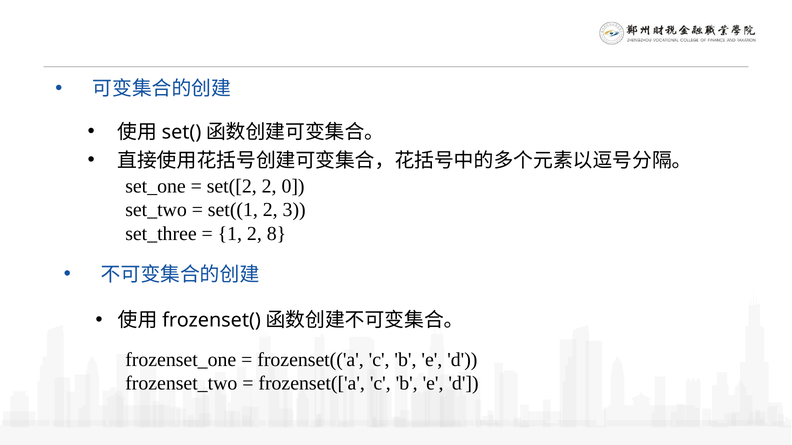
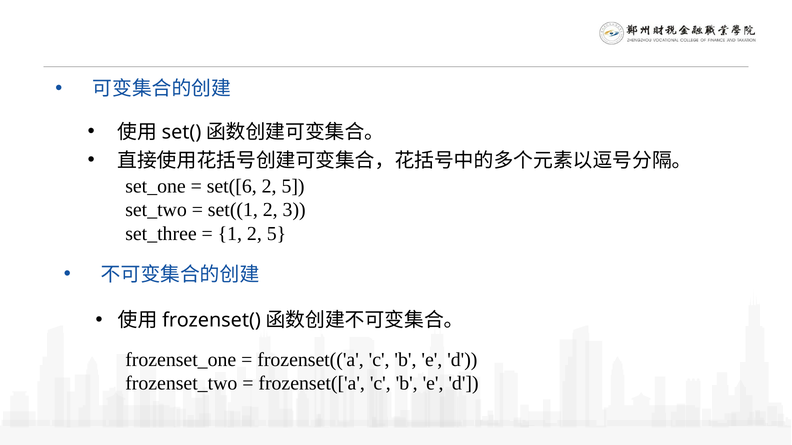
set([2: set([2 -> set([6
0 at (293, 186): 0 -> 5
1 2 8: 8 -> 5
